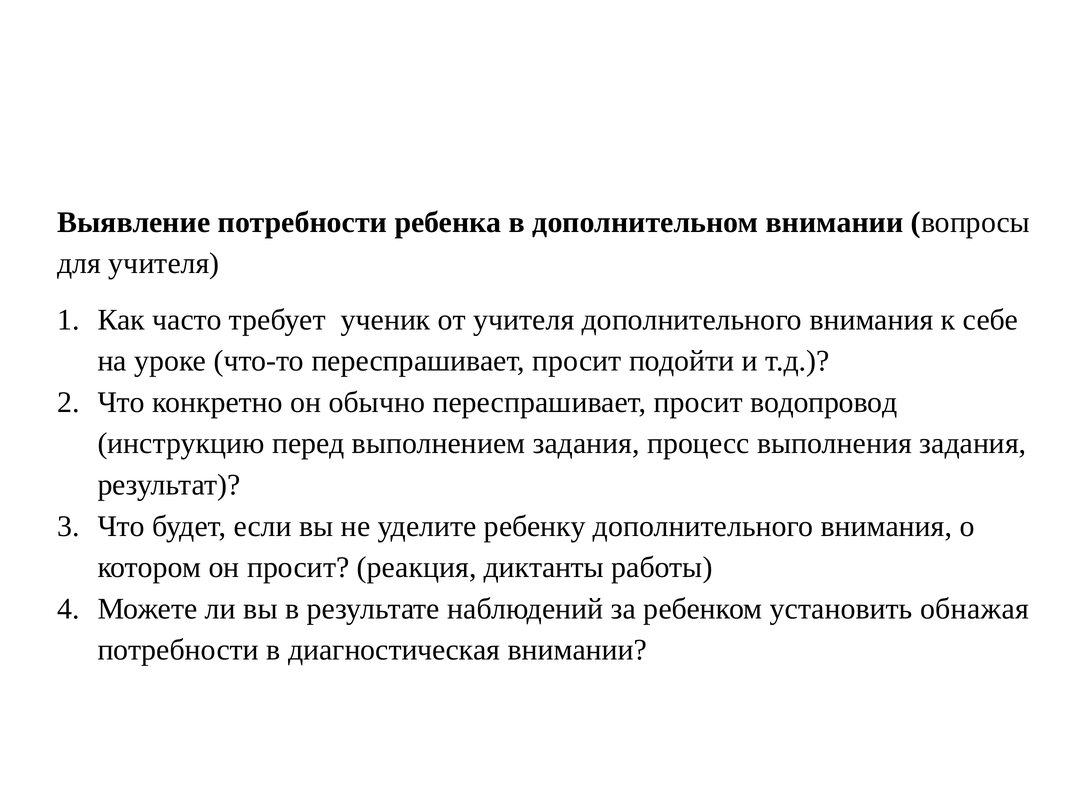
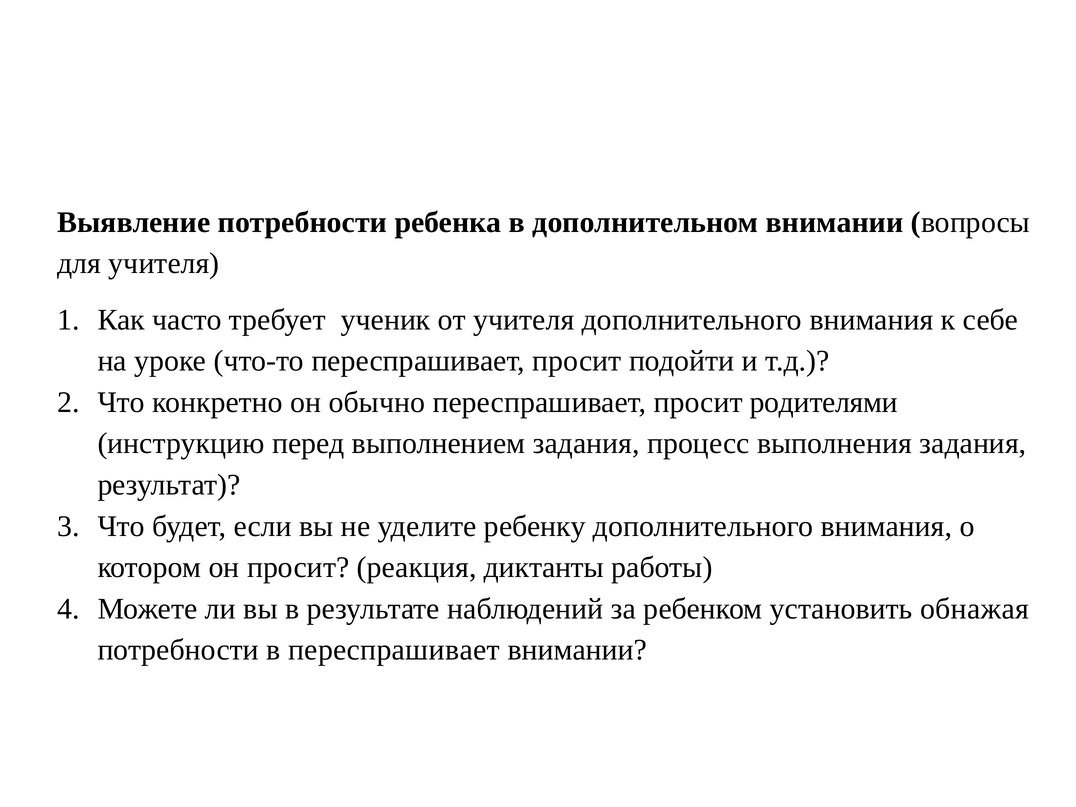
водопровод: водопровод -> родителями
в диагностическая: диагностическая -> переспрашивает
